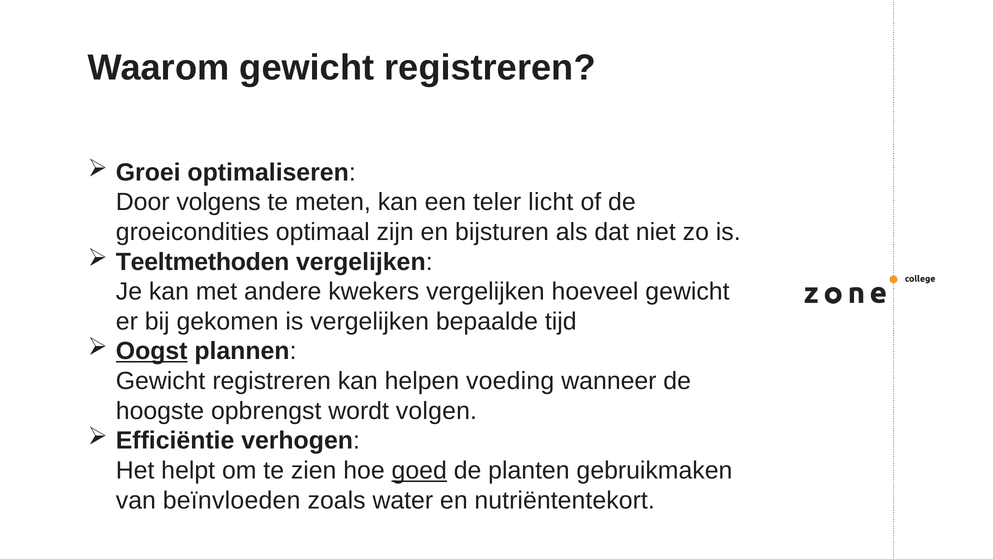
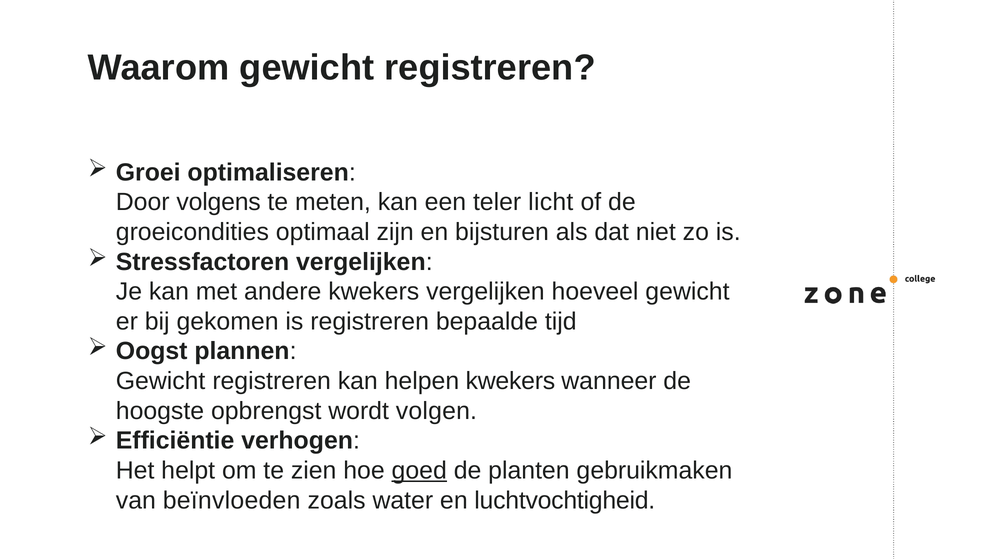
Teeltmethoden: Teeltmethoden -> Stressfactoren
is vergelijken: vergelijken -> registreren
Oogst underline: present -> none
helpen voeding: voeding -> kwekers
nutriëntentekort: nutriëntentekort -> luchtvochtigheid
